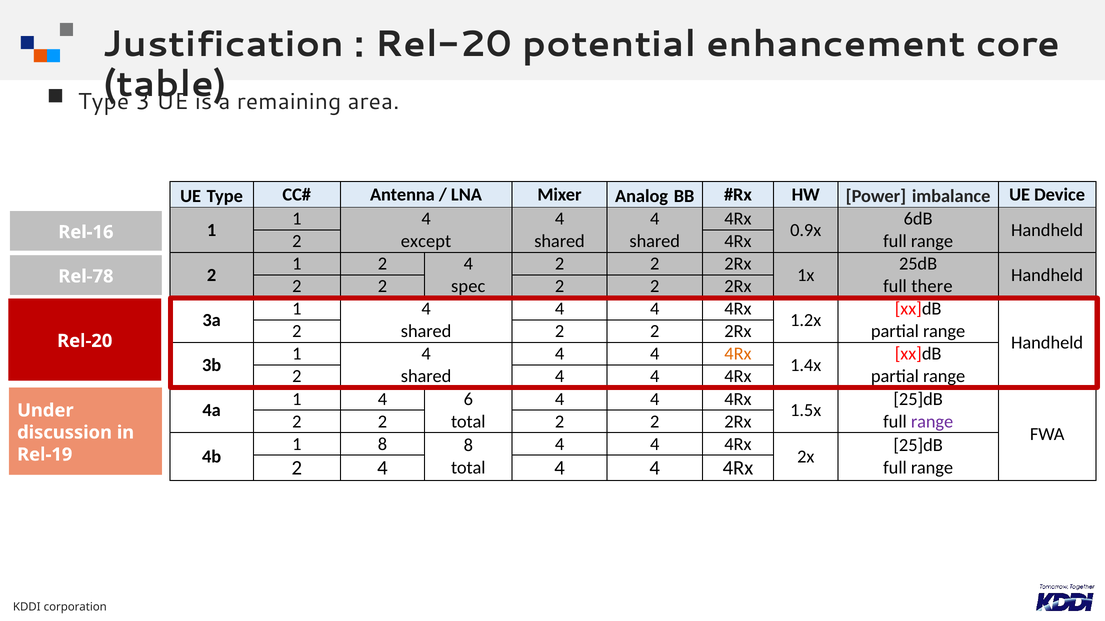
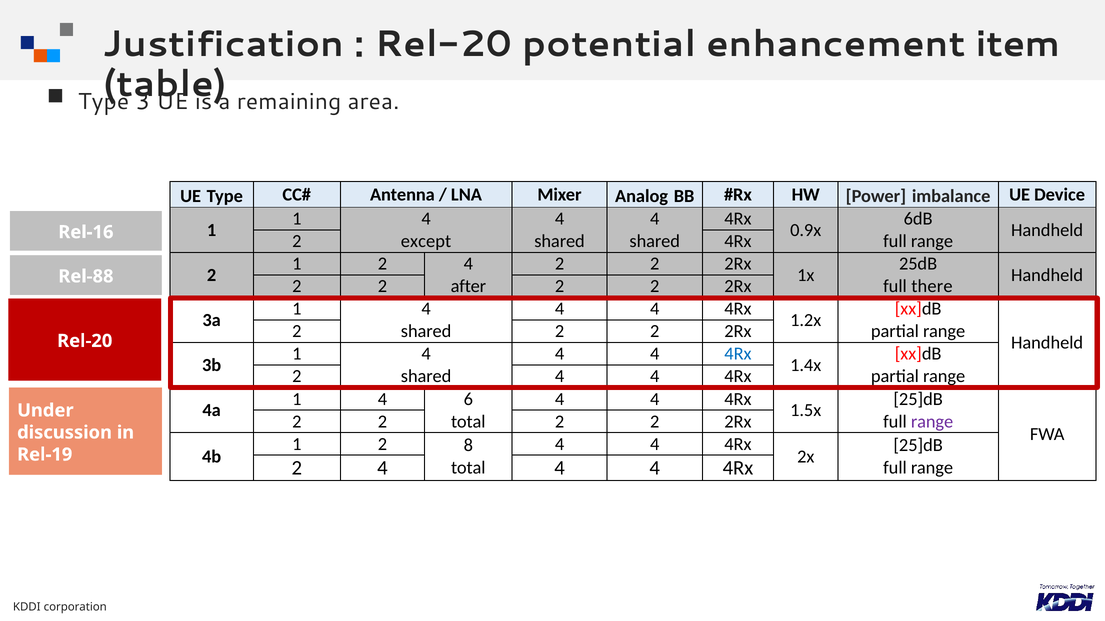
core: core -> item
Rel-78: Rel-78 -> Rel-88
spec: spec -> after
4Rx at (738, 354) colour: orange -> blue
8 at (382, 444): 8 -> 2
